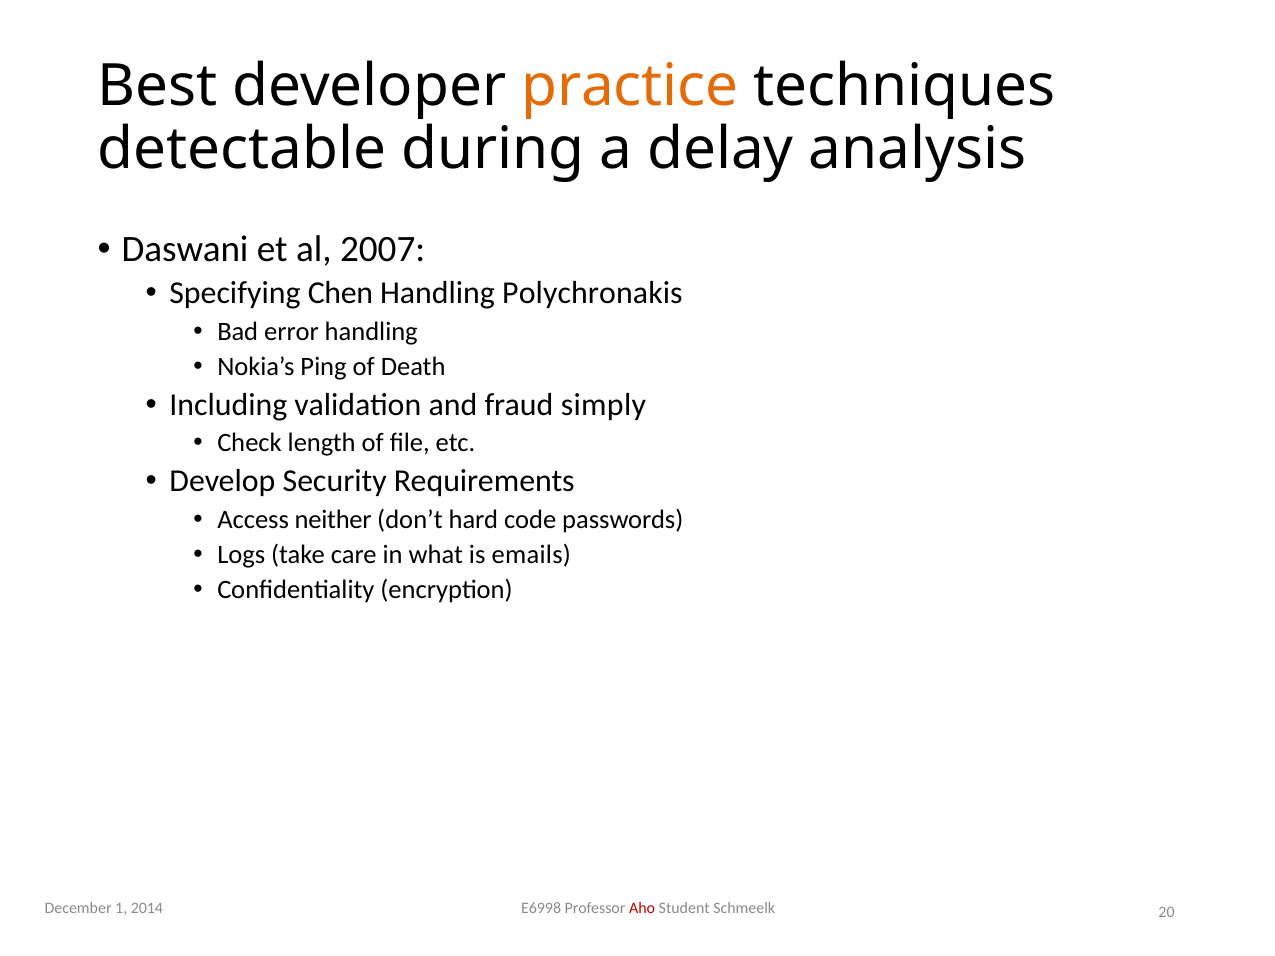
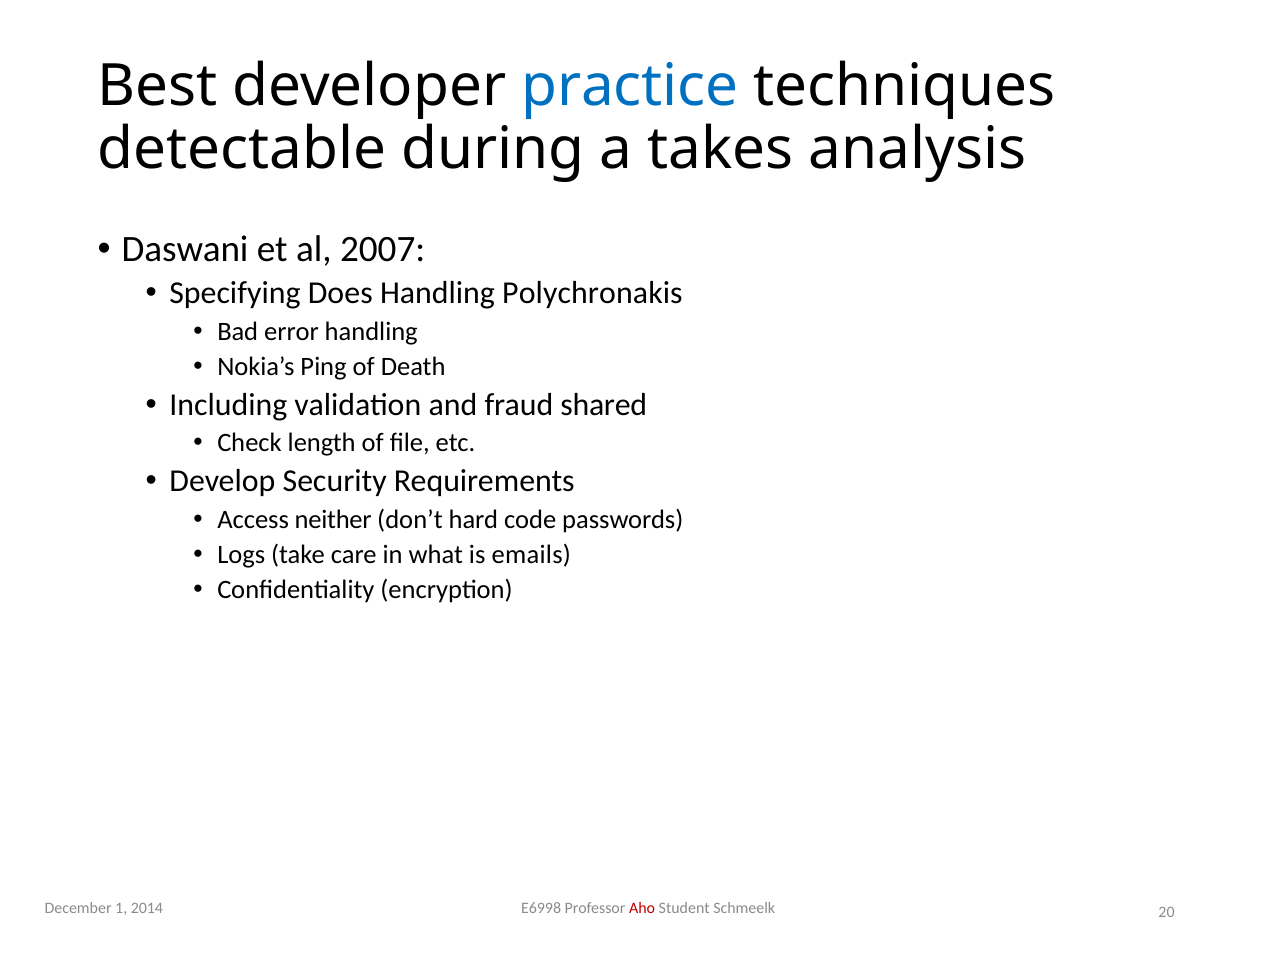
practice colour: orange -> blue
delay: delay -> takes
Chen: Chen -> Does
simply: simply -> shared
